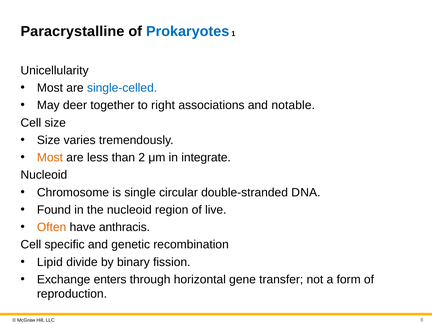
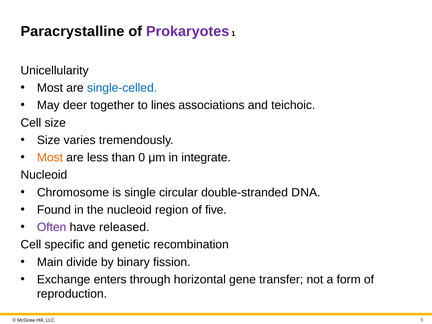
Prokaryotes colour: blue -> purple
right: right -> lines
notable: notable -> teichoic
2: 2 -> 0
live: live -> five
Often colour: orange -> purple
anthracis: anthracis -> released
Lipid: Lipid -> Main
